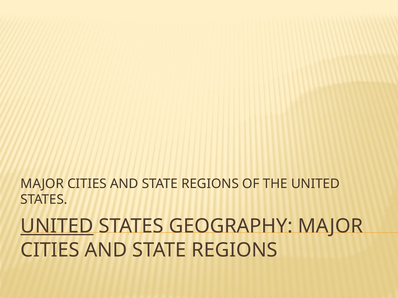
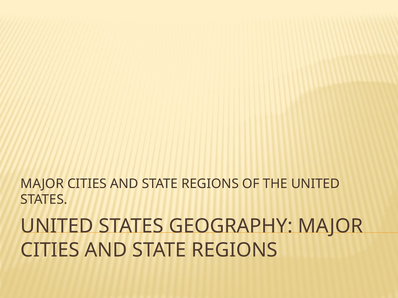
UNITED at (57, 227) underline: present -> none
